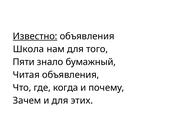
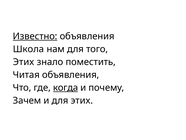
Пяти at (24, 62): Пяти -> Этих
бумажный: бумажный -> поместить
когда underline: none -> present
